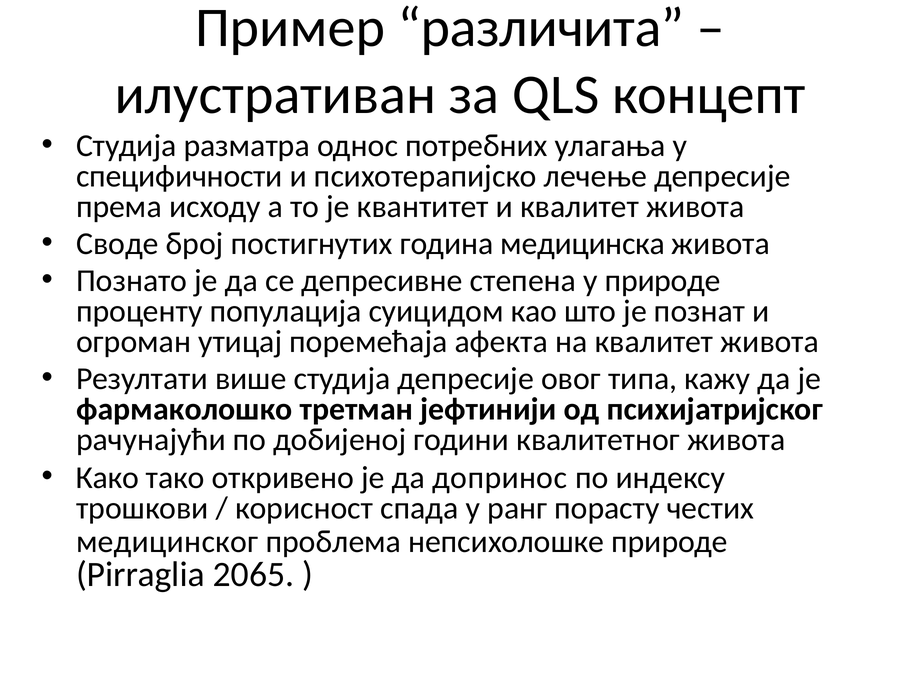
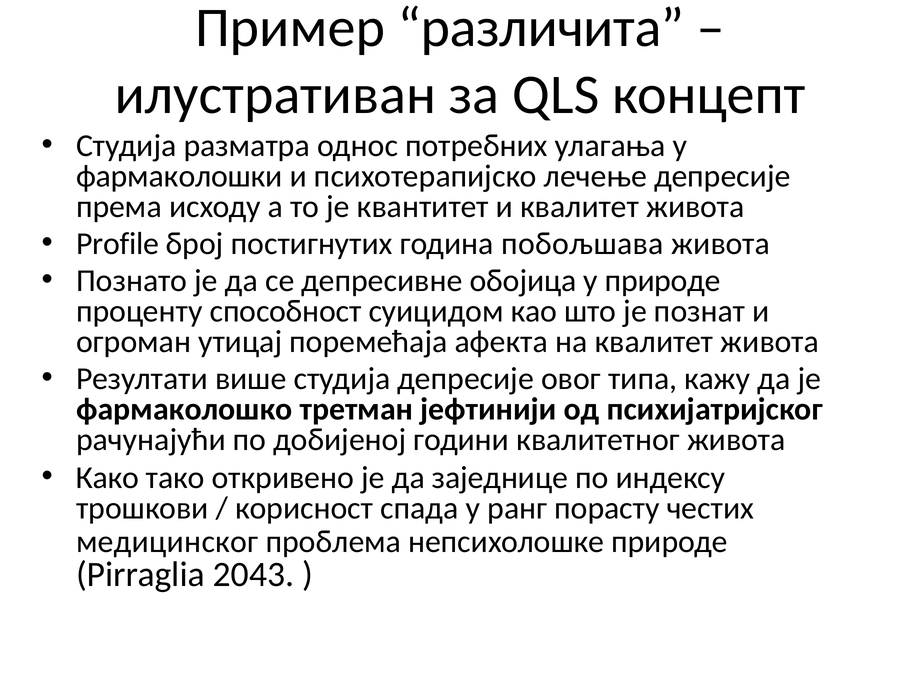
специфичности: специфичности -> фармаколошки
Своде: Своде -> Profile
медицинска: медицинска -> побољшава
степена: степена -> обојица
популација: популација -> способност
допринос: допринос -> заједнице
2065: 2065 -> 2043
